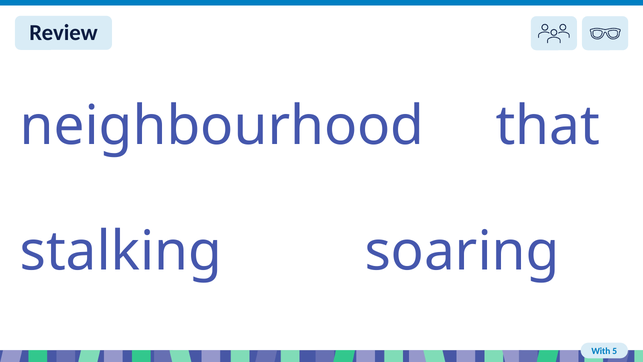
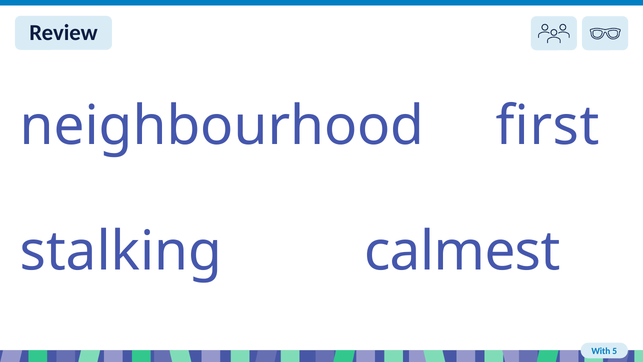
that: that -> first
soaring: soaring -> calmest
